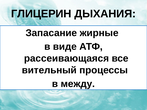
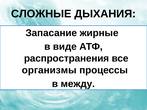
ГЛИЦЕРИН: ГЛИЦЕРИН -> СЛОЖНЫЕ
рассеивающаяся: рассеивающаяся -> распространения
вительный: вительный -> организмы
